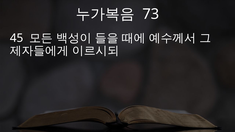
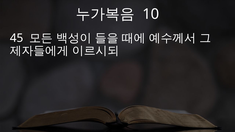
73: 73 -> 10
